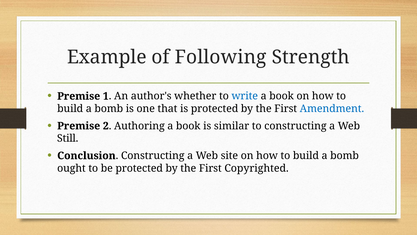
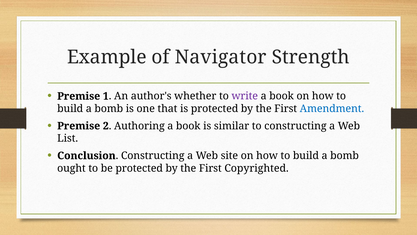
Following: Following -> Navigator
write colour: blue -> purple
Still: Still -> List
